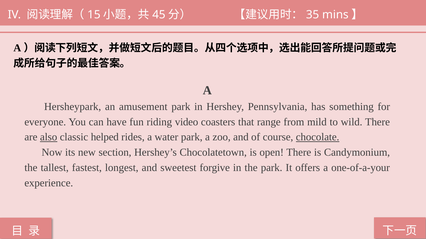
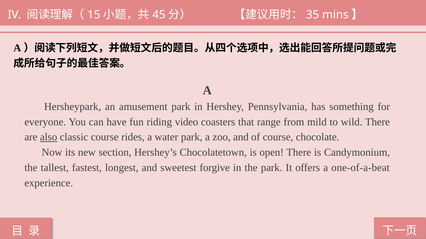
classic helped: helped -> course
chocolate underline: present -> none
one-of-a-your: one-of-a-your -> one-of-a-beat
